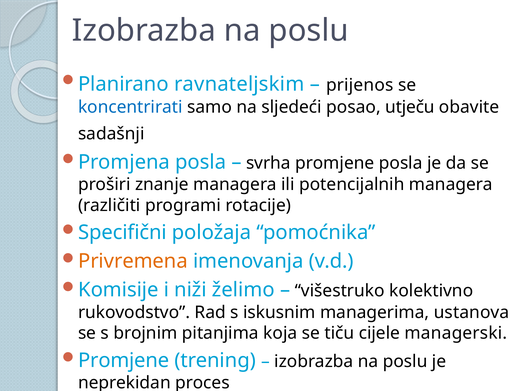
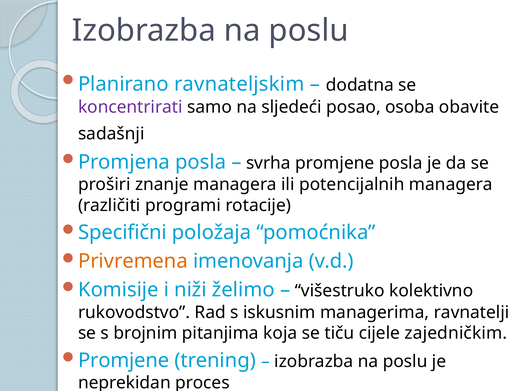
prijenos: prijenos -> dodatna
koncentrirati colour: blue -> purple
utječu: utječu -> osoba
ustanova: ustanova -> ravnatelji
managerski: managerski -> zajedničkim
